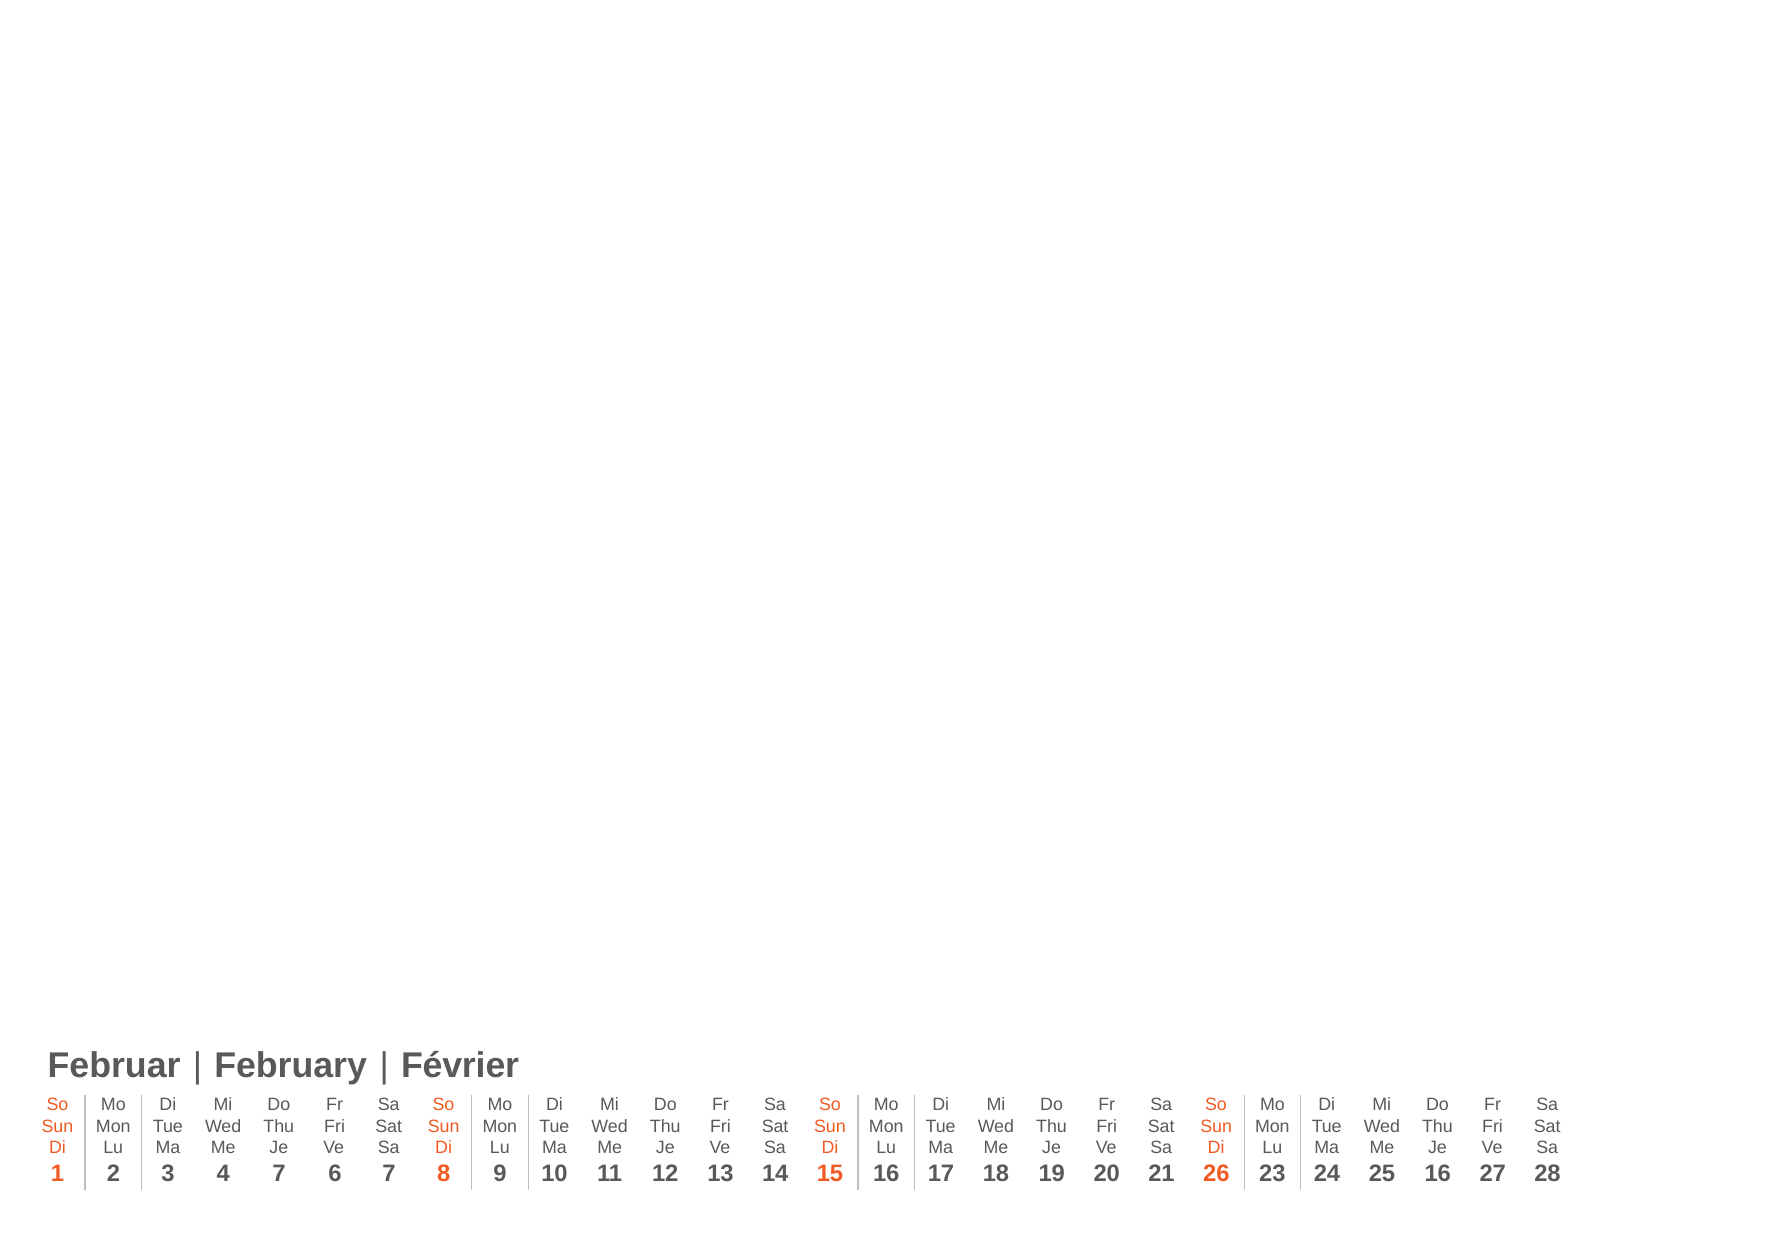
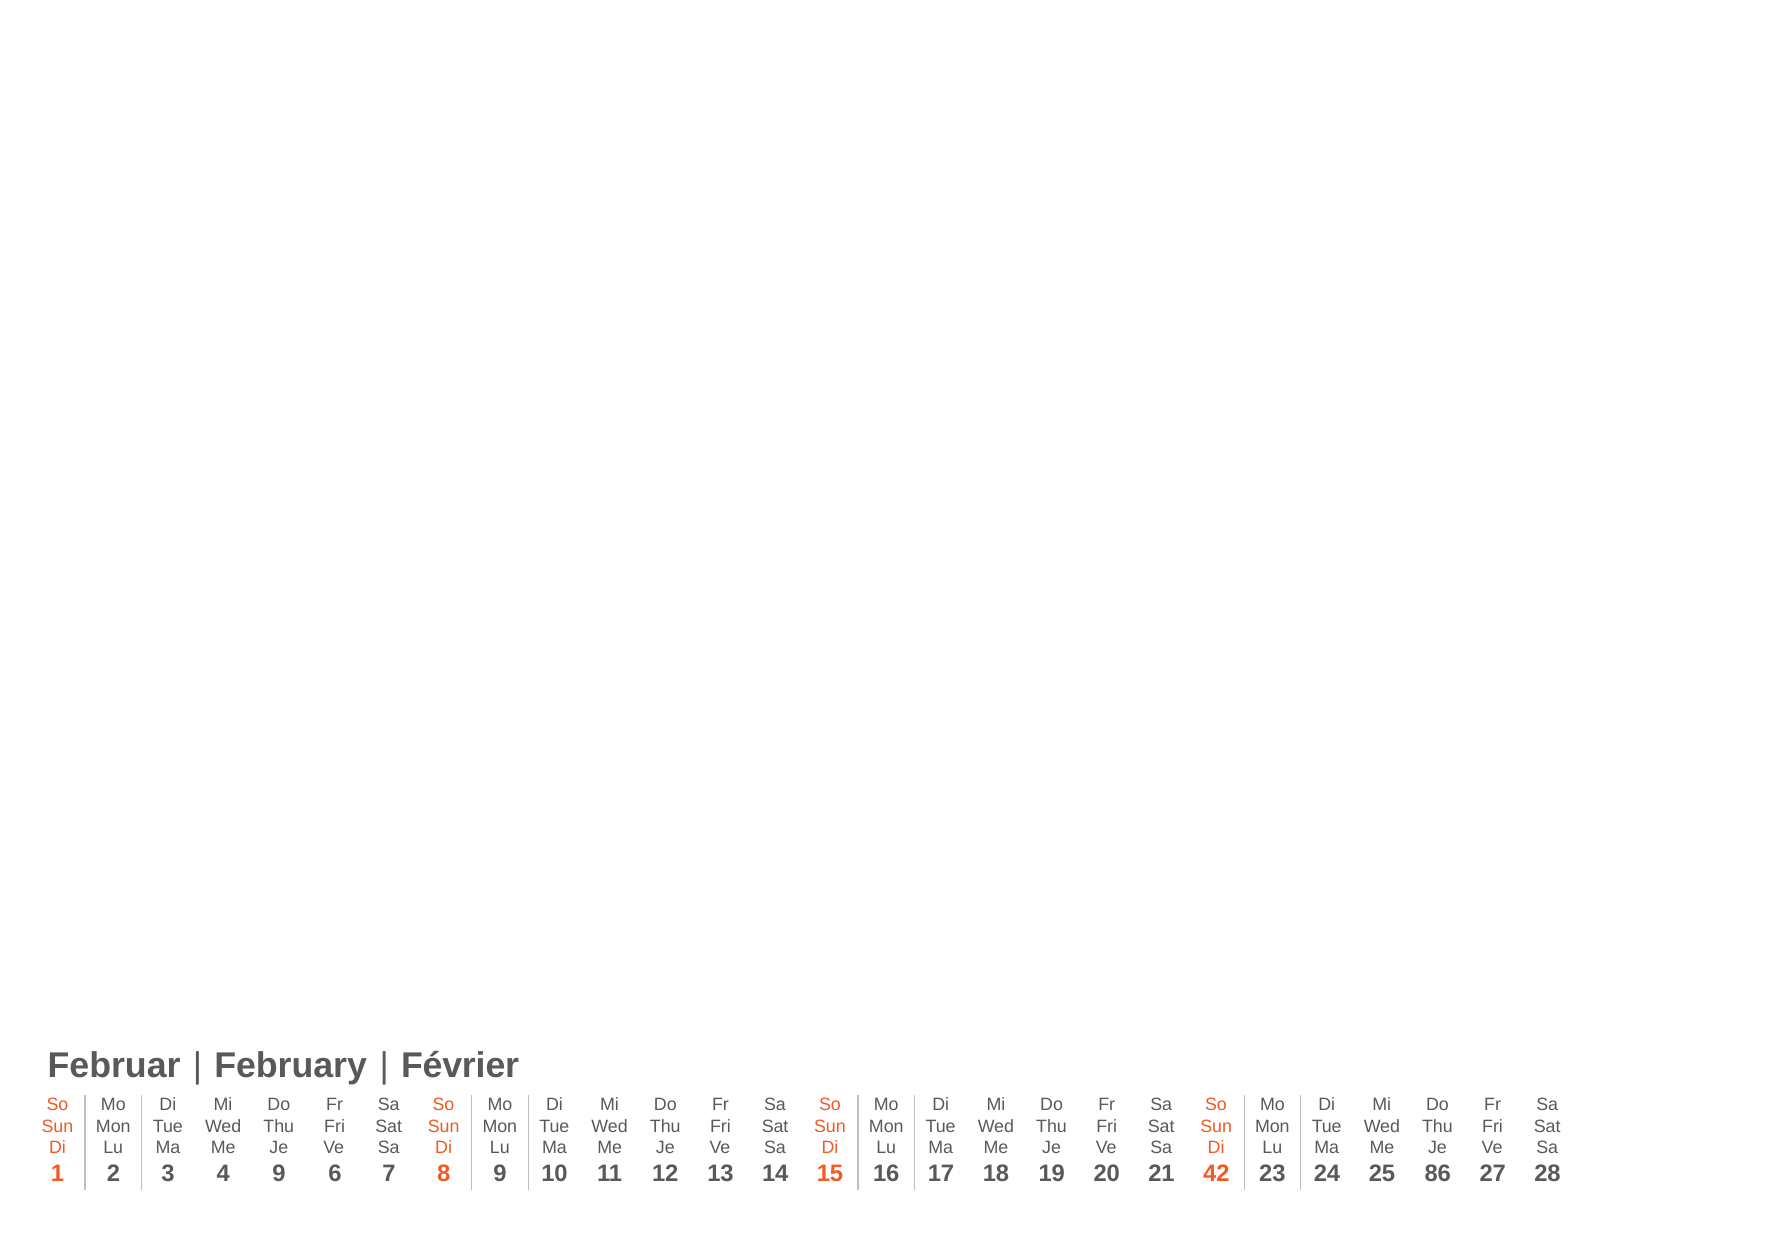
4 7: 7 -> 9
26: 26 -> 42
25 16: 16 -> 86
